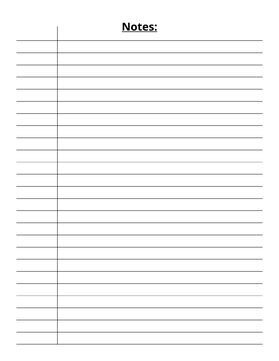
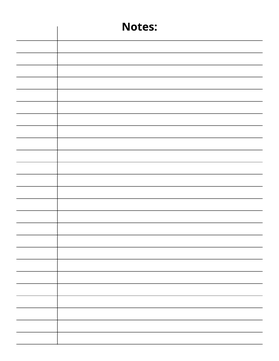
Notes underline: present -> none
